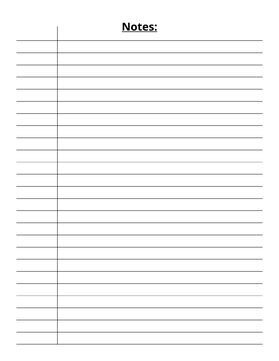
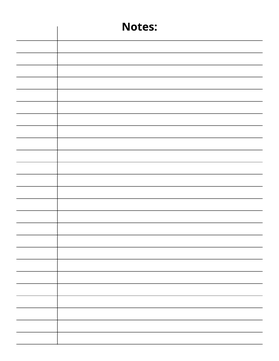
Notes underline: present -> none
